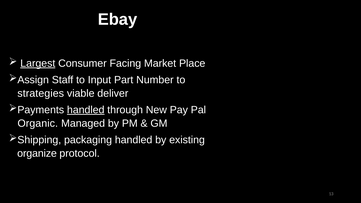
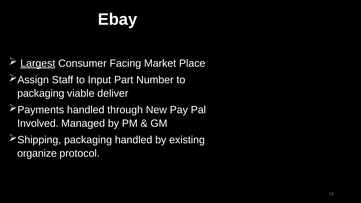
strategies at (41, 93): strategies -> packaging
handled at (86, 110) underline: present -> none
Organic: Organic -> Involved
